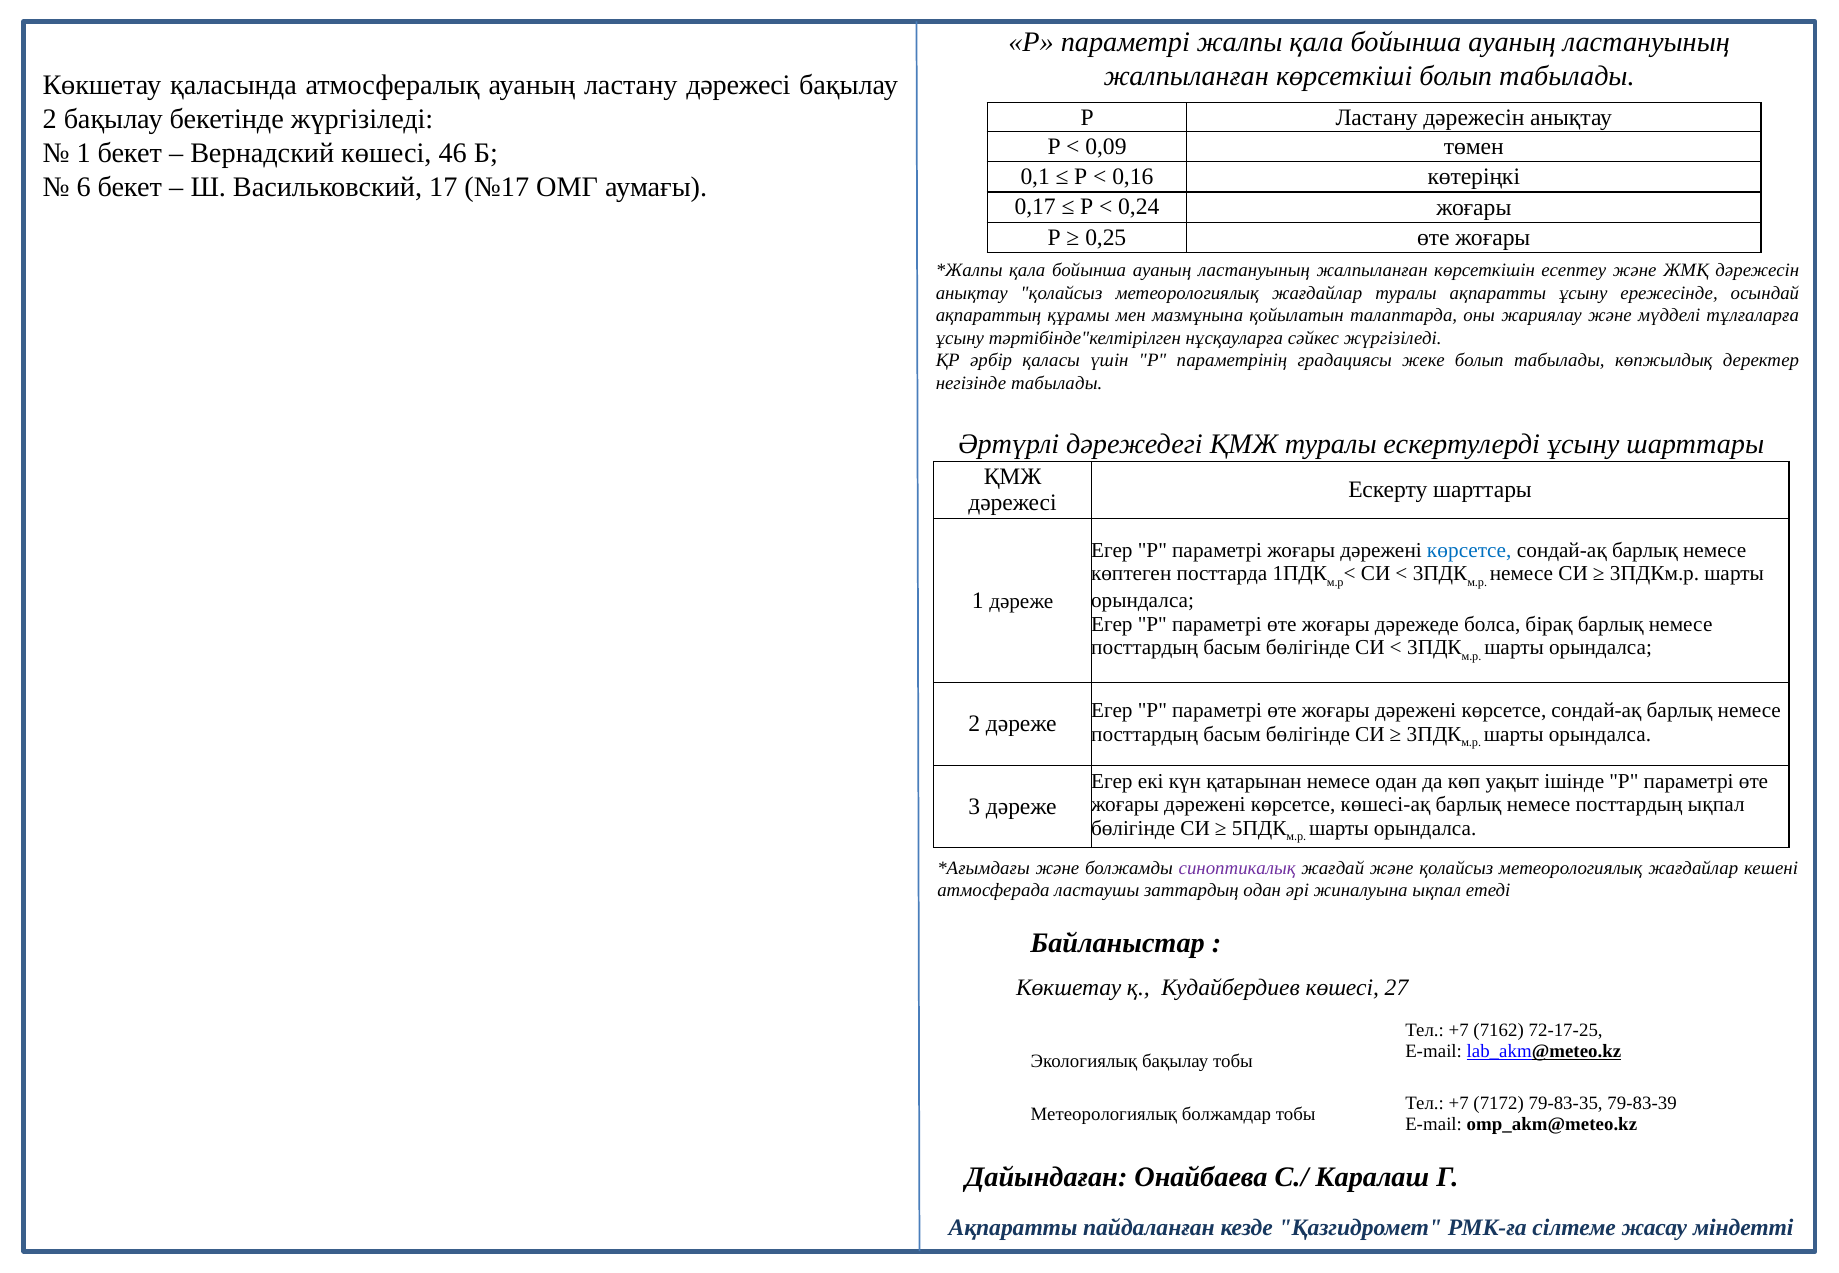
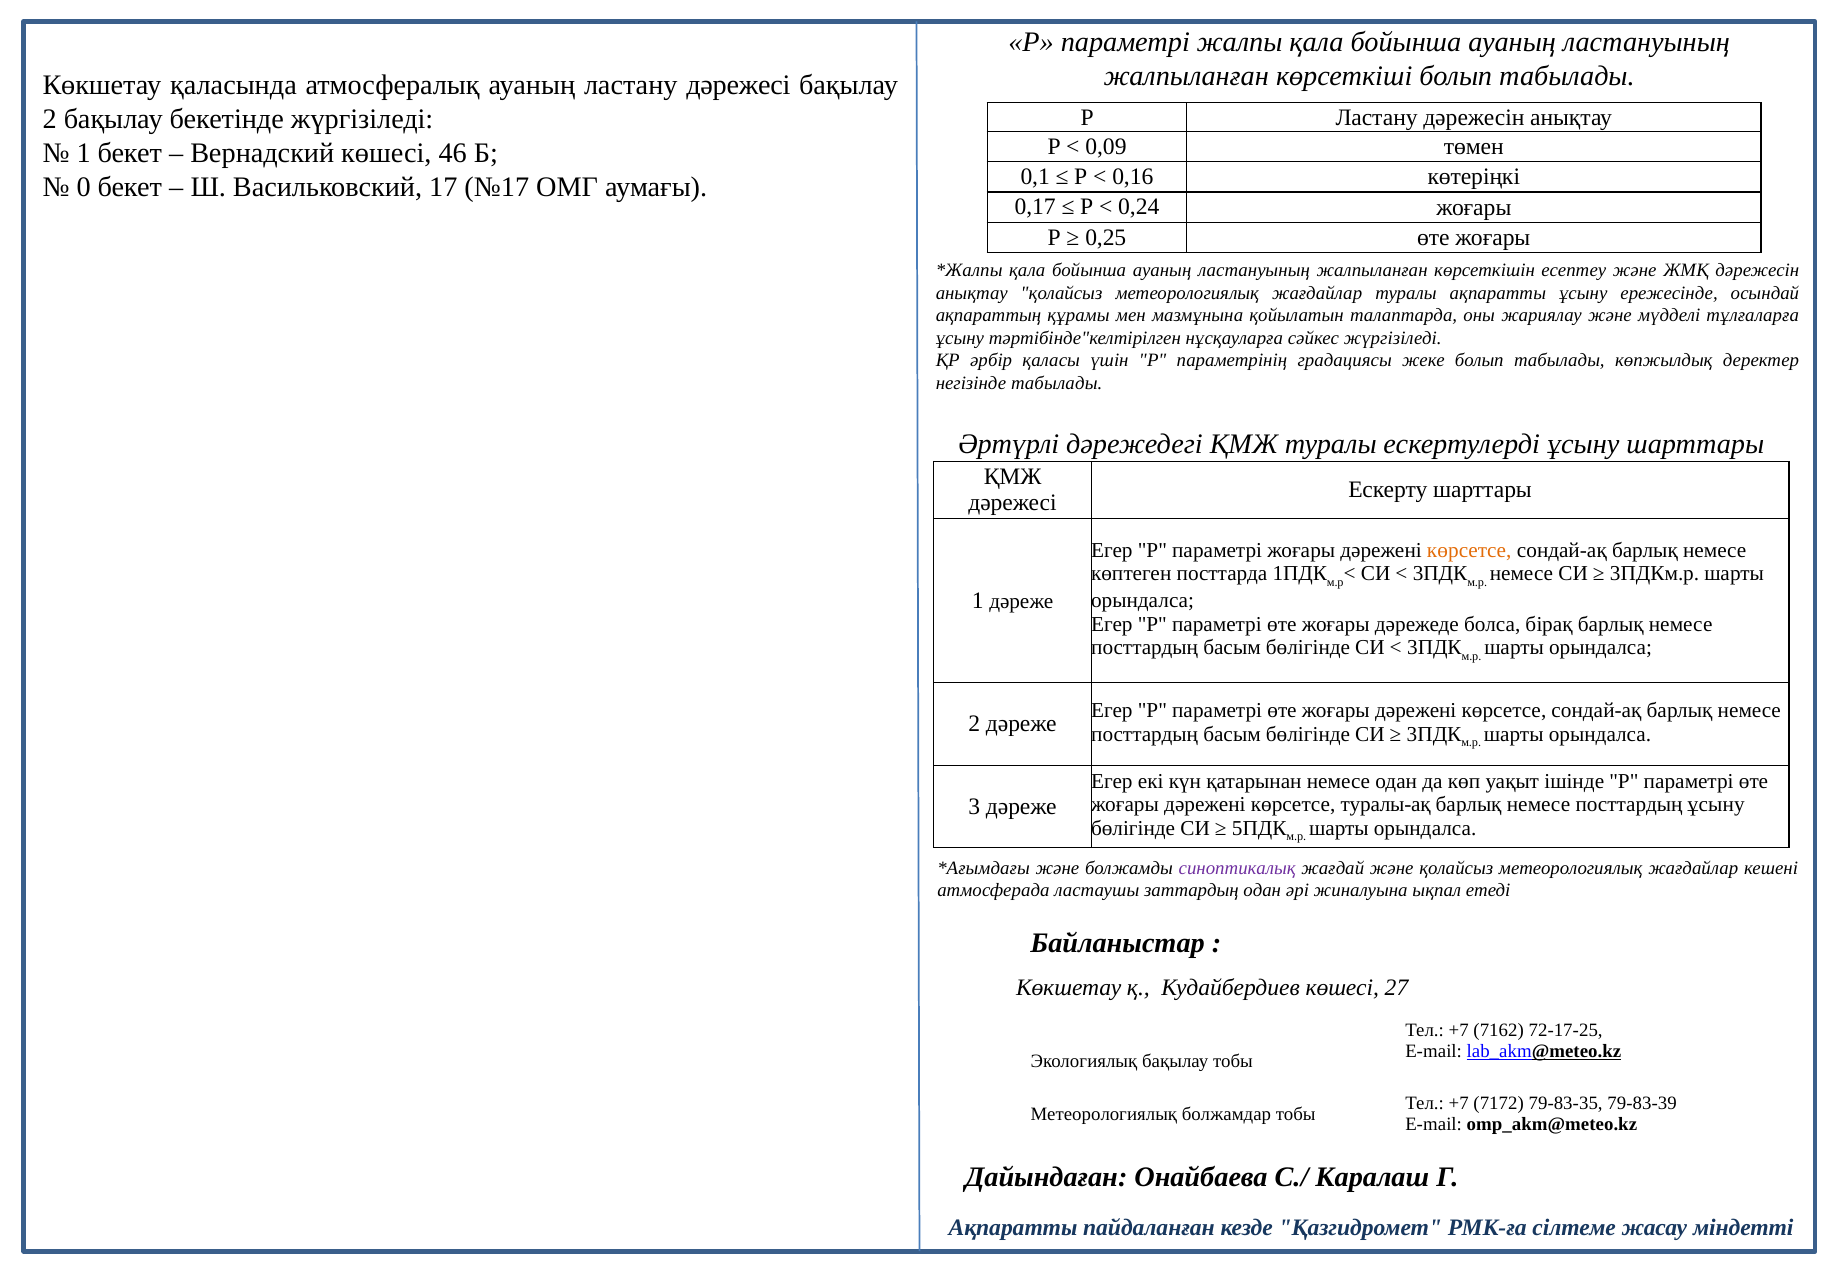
6: 6 -> 0
көрсетсе at (1469, 550) colour: blue -> orange
көшесі-ақ: көшесі-ақ -> туралы-ақ
посттардың ықпал: ықпал -> ұсыну
